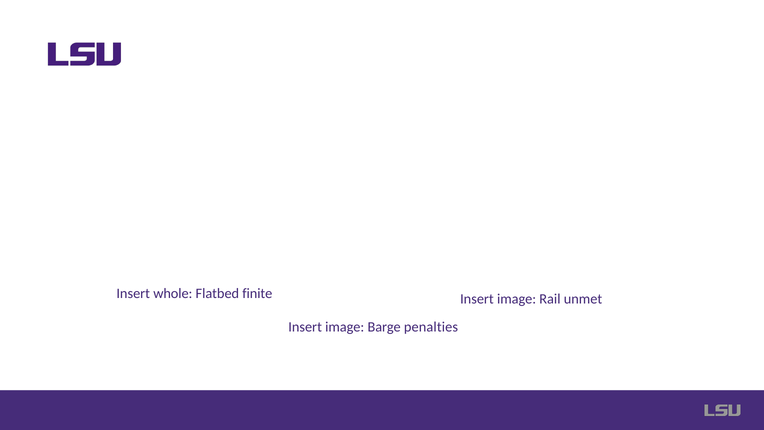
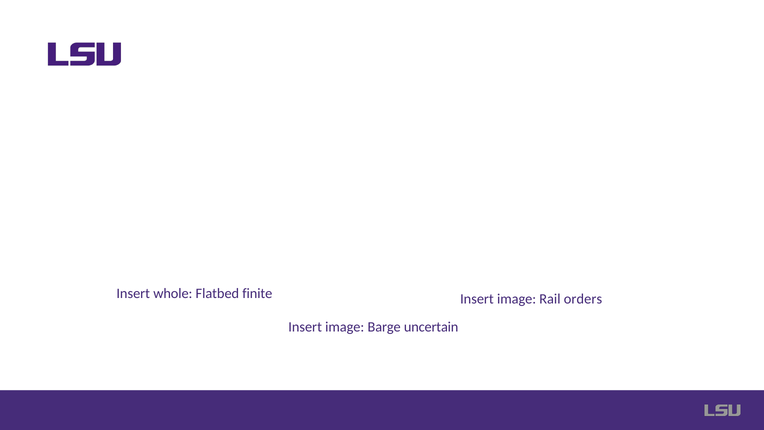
unmet: unmet -> orders
penalties: penalties -> uncertain
